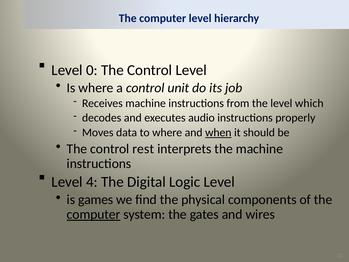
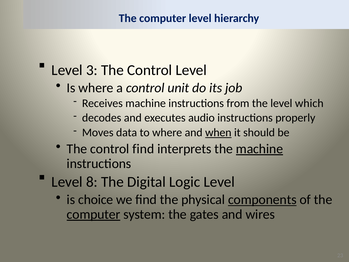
0: 0 -> 3
control rest: rest -> find
machine at (259, 149) underline: none -> present
4: 4 -> 8
games: games -> choice
components underline: none -> present
